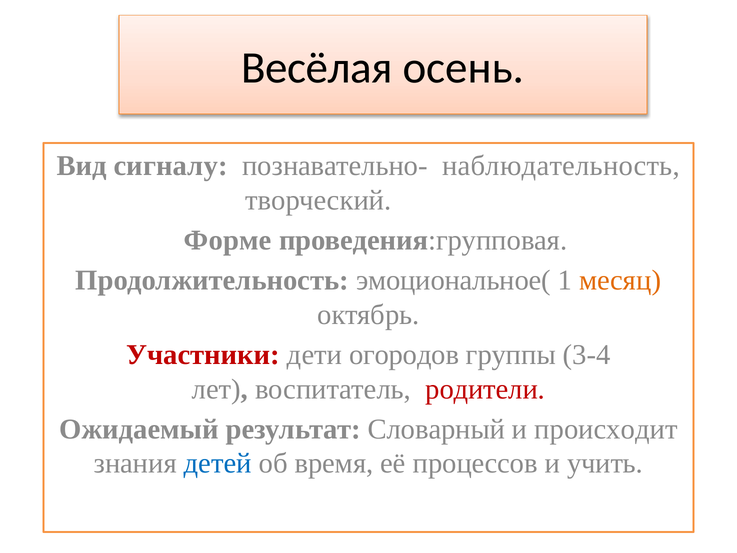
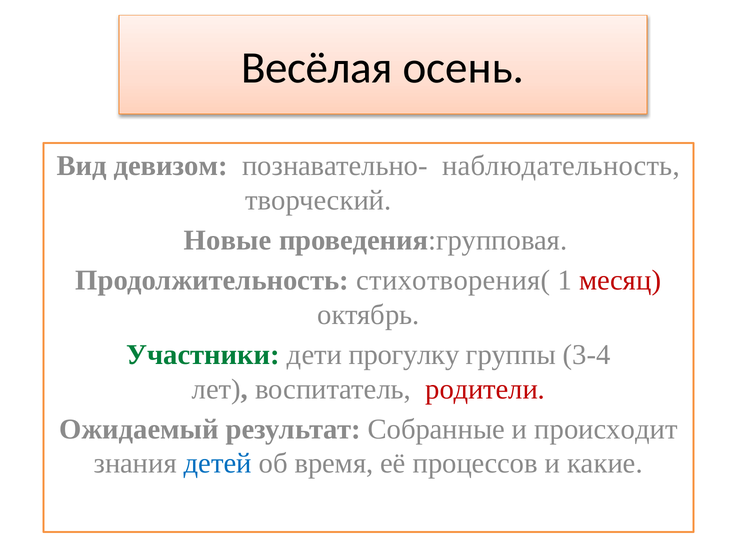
сигналу: сигналу -> девизом
Форме: Форме -> Новые
эмоциональное(: эмоциональное( -> стихотворения(
месяц colour: orange -> red
Участники colour: red -> green
огородов: огородов -> прогулку
Словарный: Словарный -> Собранные
учить: учить -> какие
